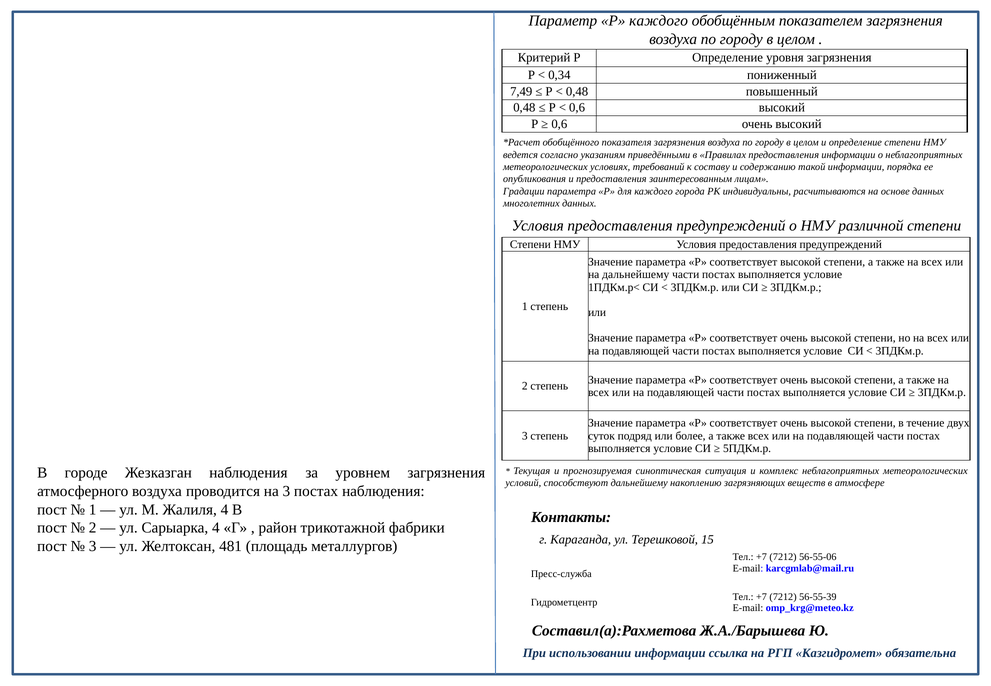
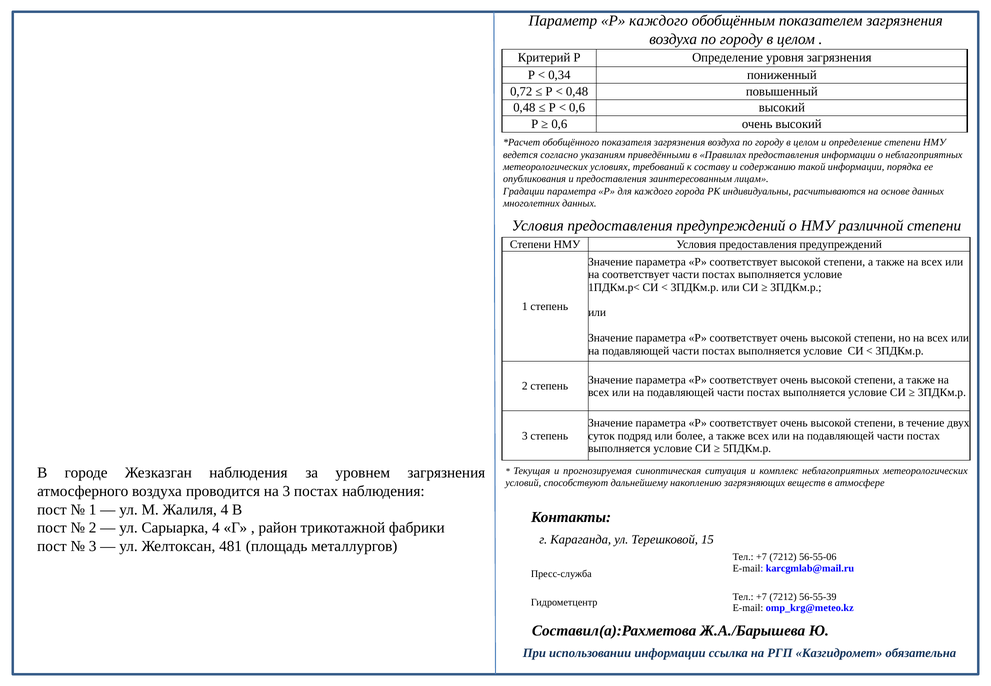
7,49: 7,49 -> 0,72
на дальнейшему: дальнейшему -> соответствует
